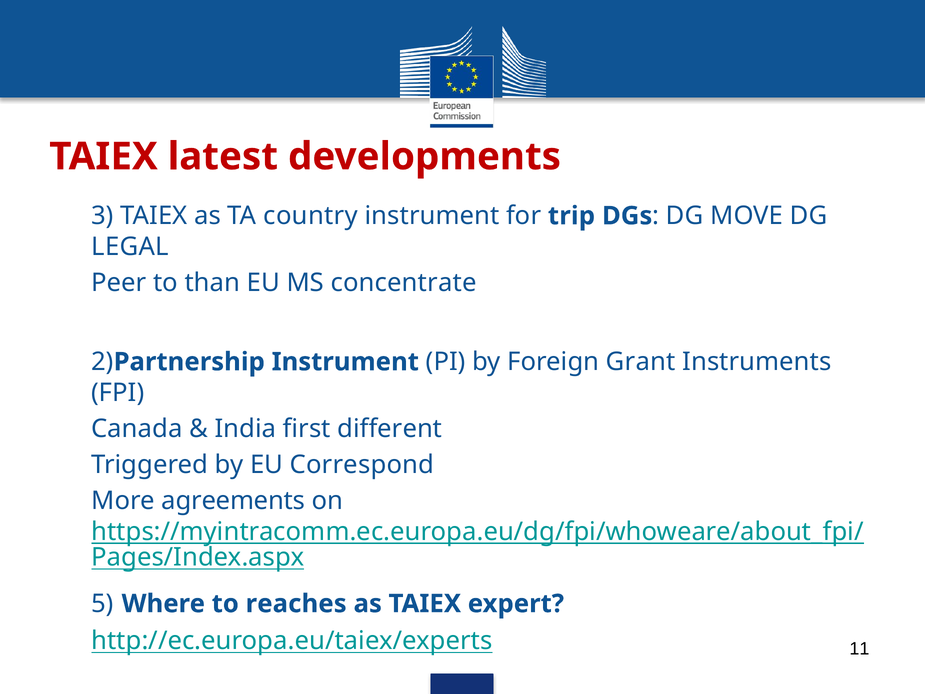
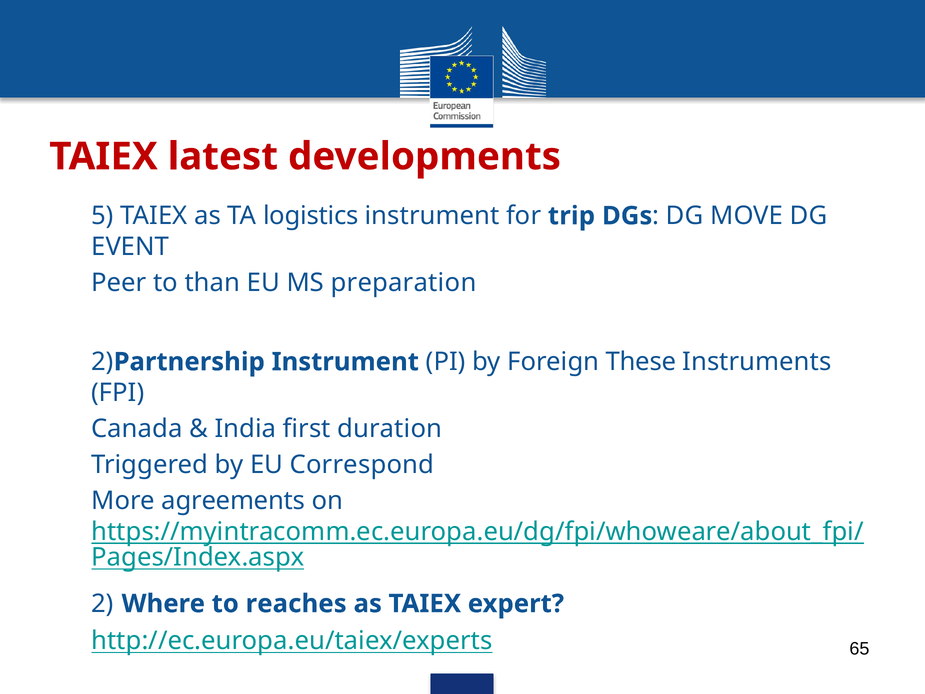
3: 3 -> 5
country: country -> logistics
LEGAL: LEGAL -> EVENT
concentrate: concentrate -> preparation
Grant: Grant -> These
different: different -> duration
5 at (102, 604): 5 -> 2
11: 11 -> 65
